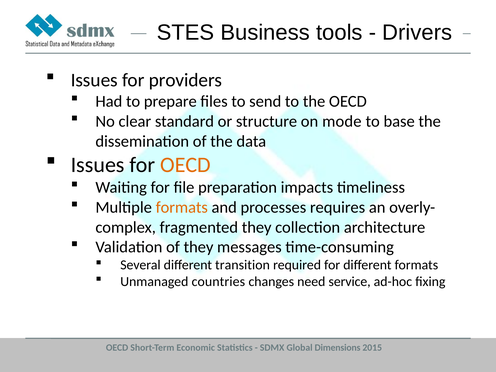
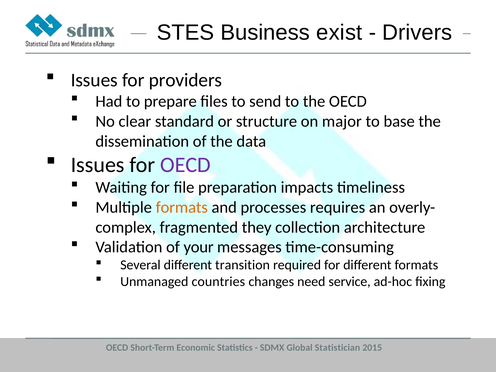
tools: tools -> exist
mode: mode -> major
OECD at (185, 165) colour: orange -> purple
of they: they -> your
Dimensions: Dimensions -> Statistician
